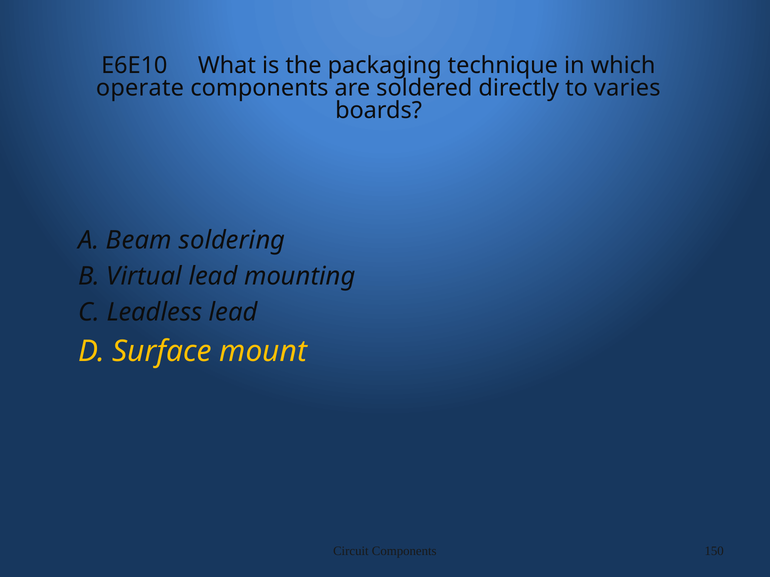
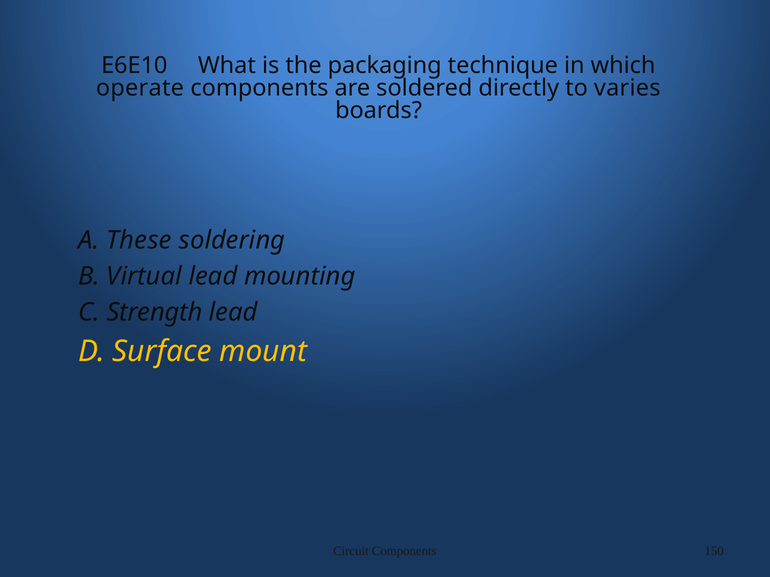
Beam: Beam -> These
Leadless: Leadless -> Strength
